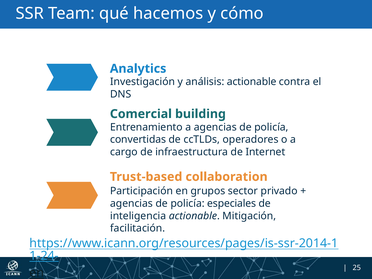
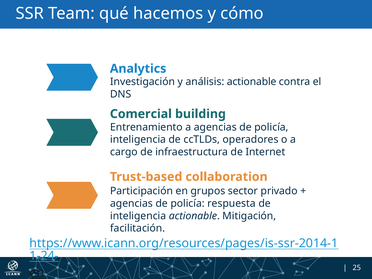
convertidas at (138, 140): convertidas -> inteligencia
especiales: especiales -> respuesta
